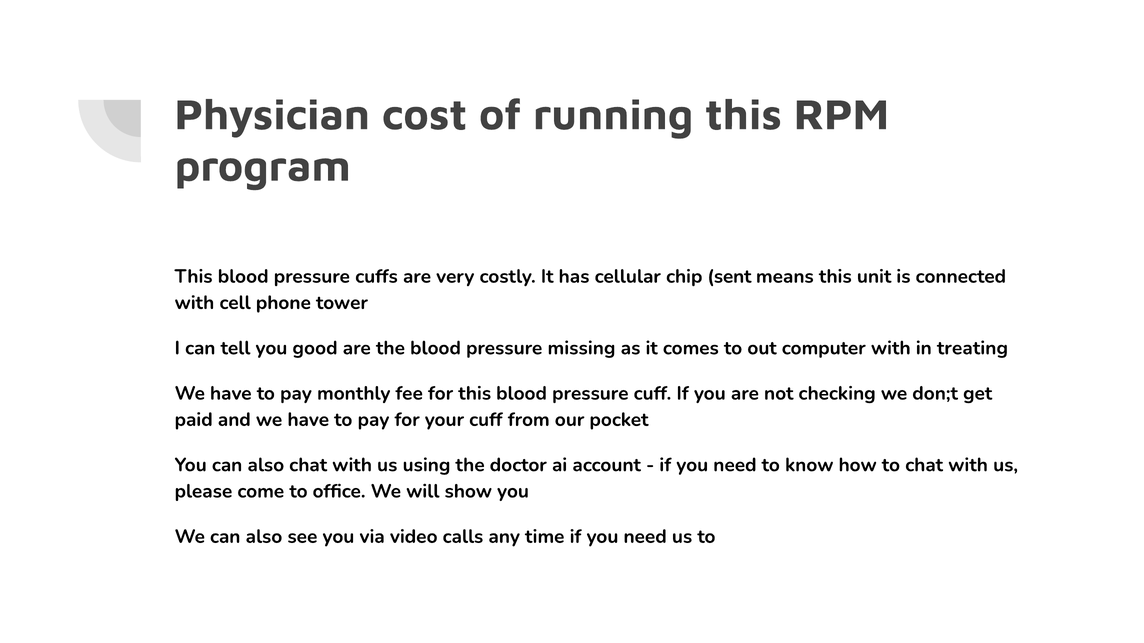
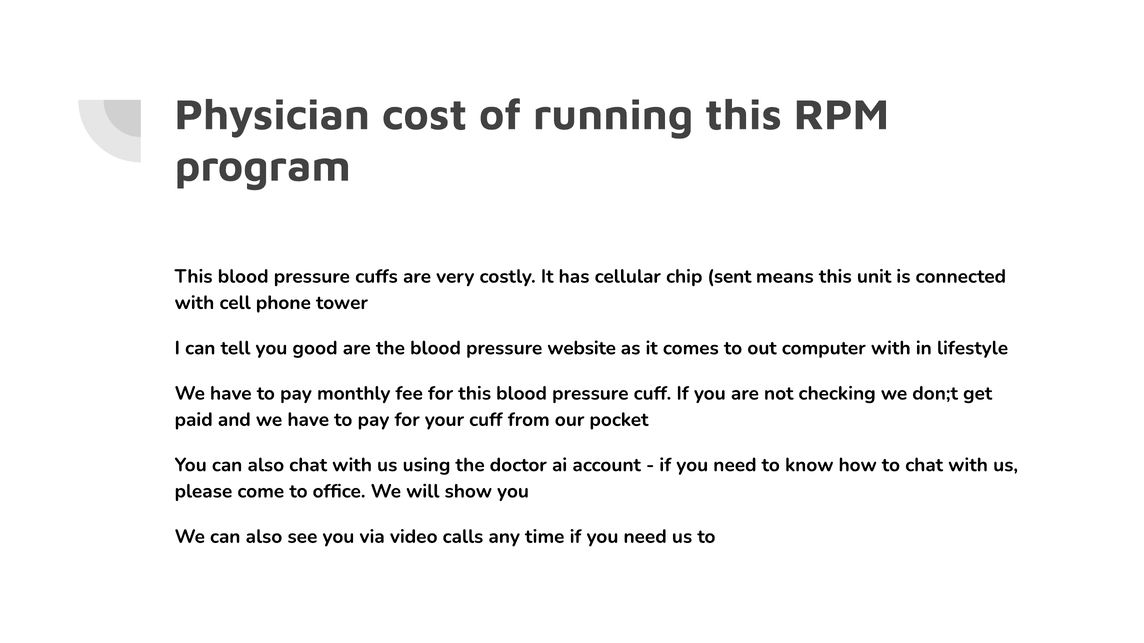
missing: missing -> website
treating: treating -> lifestyle
